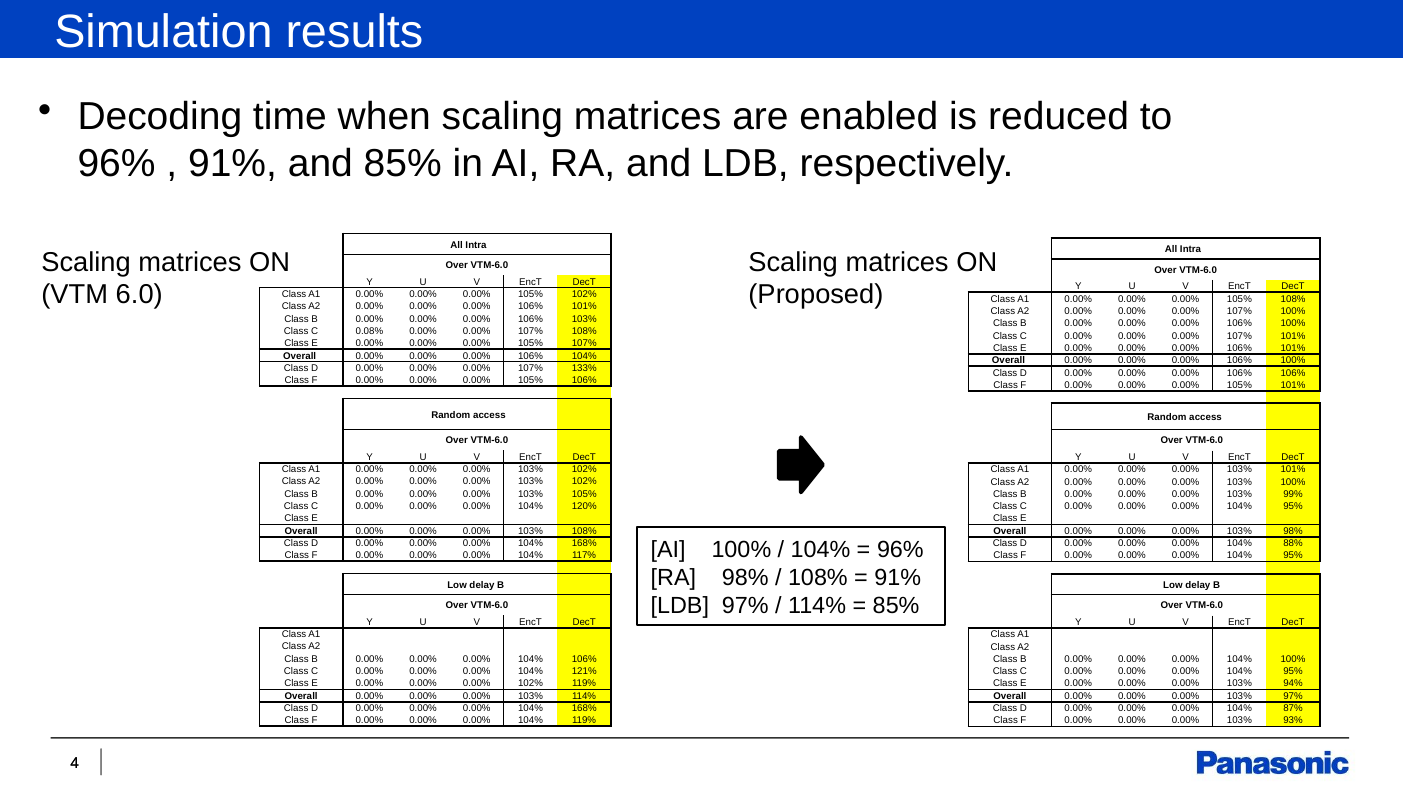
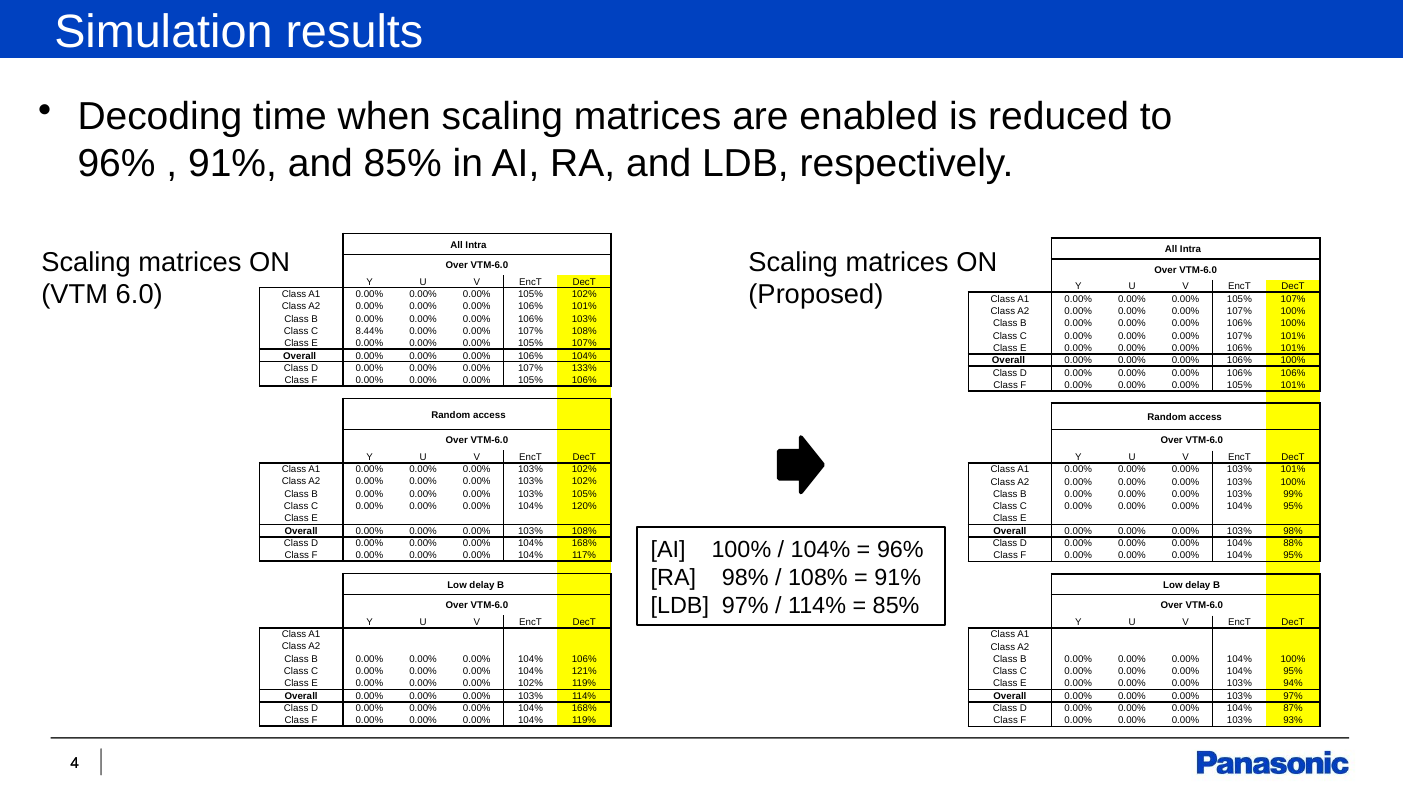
108% at (1293, 299): 108% -> 107%
0.08%: 0.08% -> 8.44%
